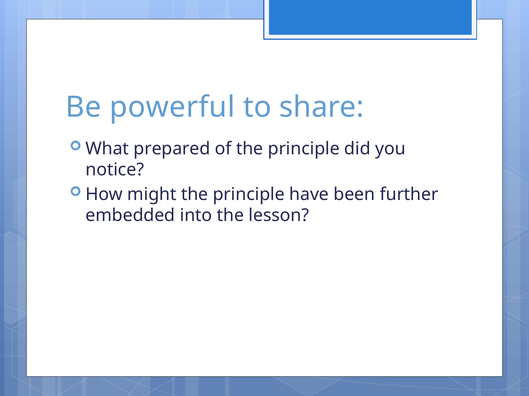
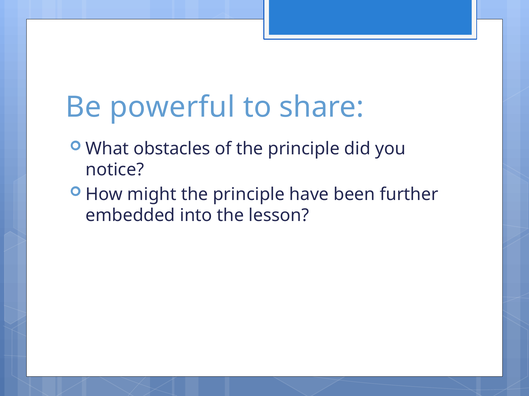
prepared: prepared -> obstacles
